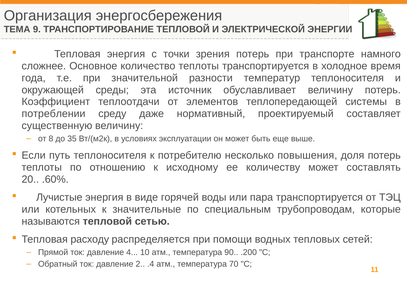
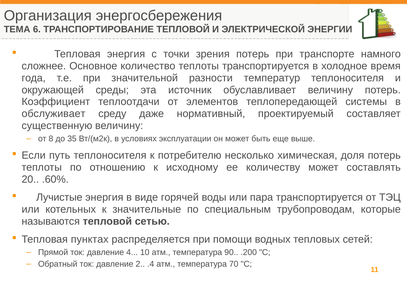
9: 9 -> 6
потреблении: потреблении -> обслуживает
повышения: повышения -> химическая
расходу: расходу -> пунктах
